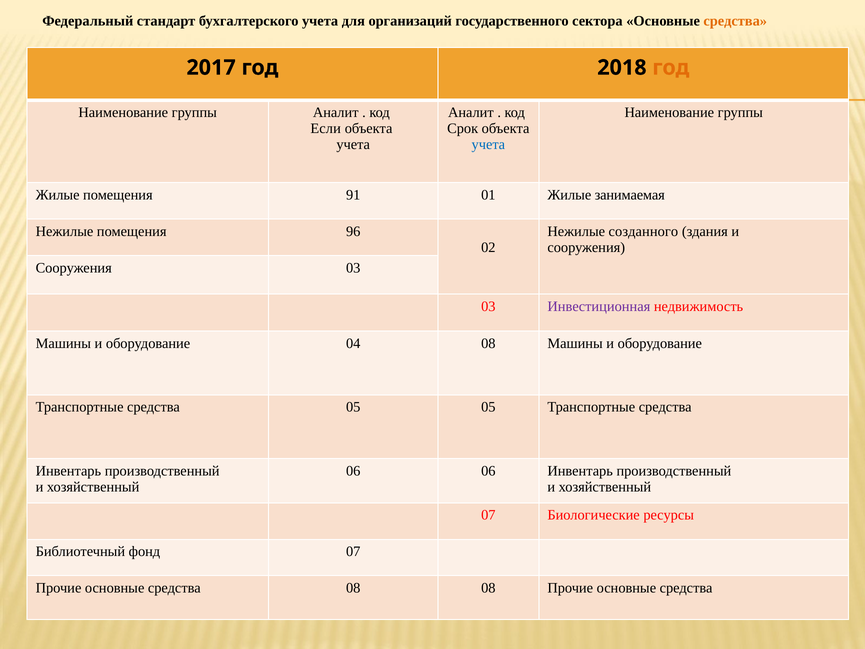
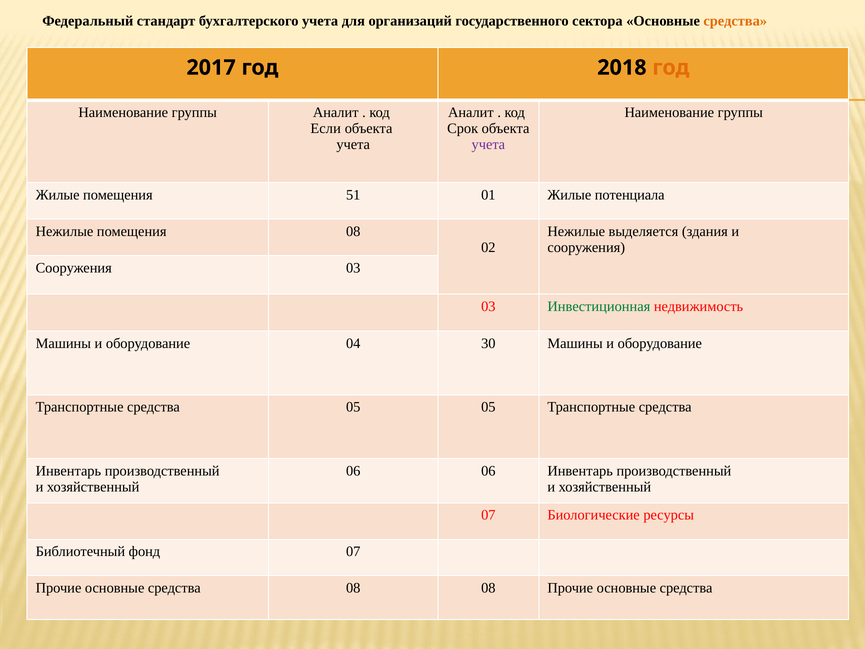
учета at (488, 145) colour: blue -> purple
91: 91 -> 51
занимаемая: занимаемая -> потенциала
помещения 96: 96 -> 08
созданного: созданного -> выделяется
Инвестиционная colour: purple -> green
04 08: 08 -> 30
